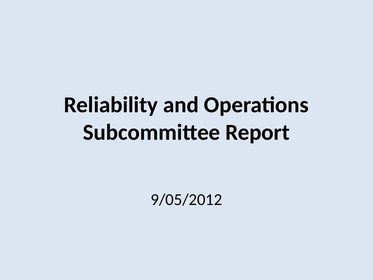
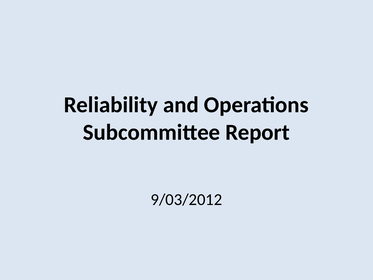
9/05/2012: 9/05/2012 -> 9/03/2012
